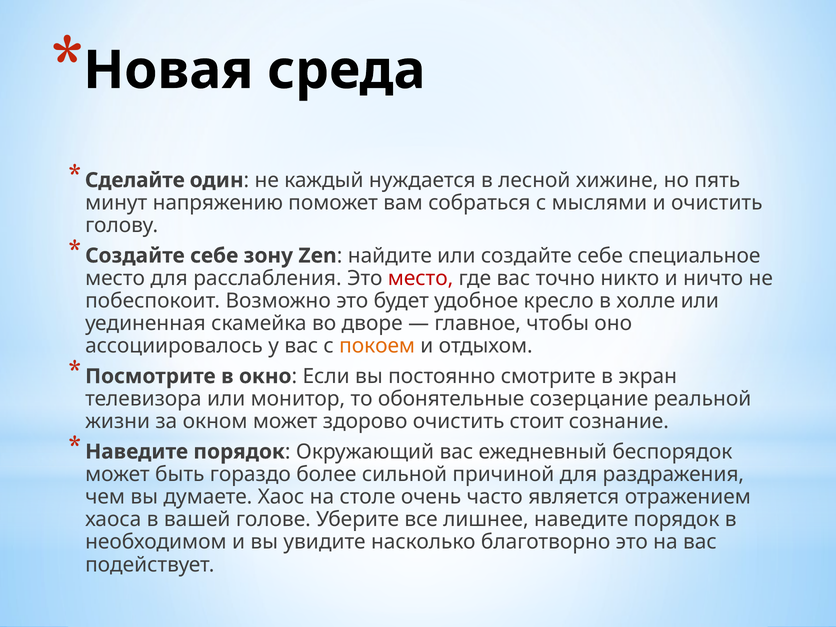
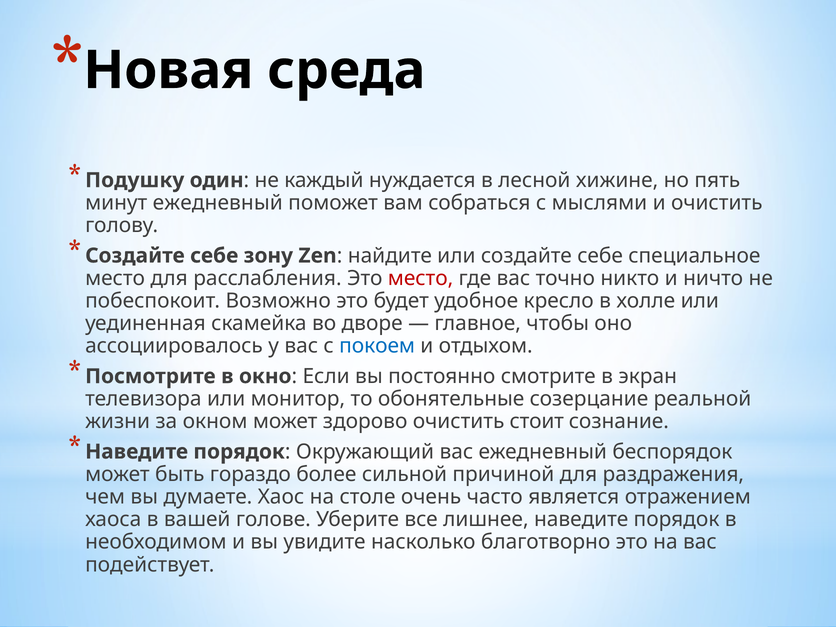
Сделайте: Сделайте -> Подушку
минут напряжению: напряжению -> ежедневный
покоем colour: orange -> blue
